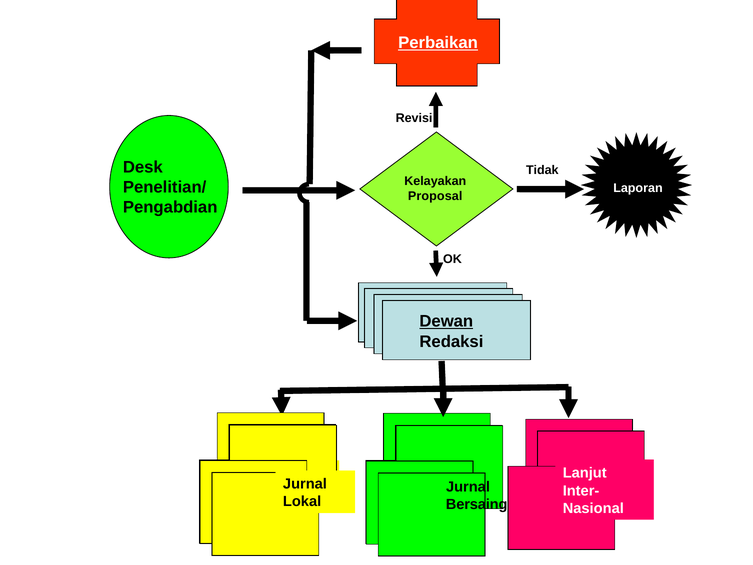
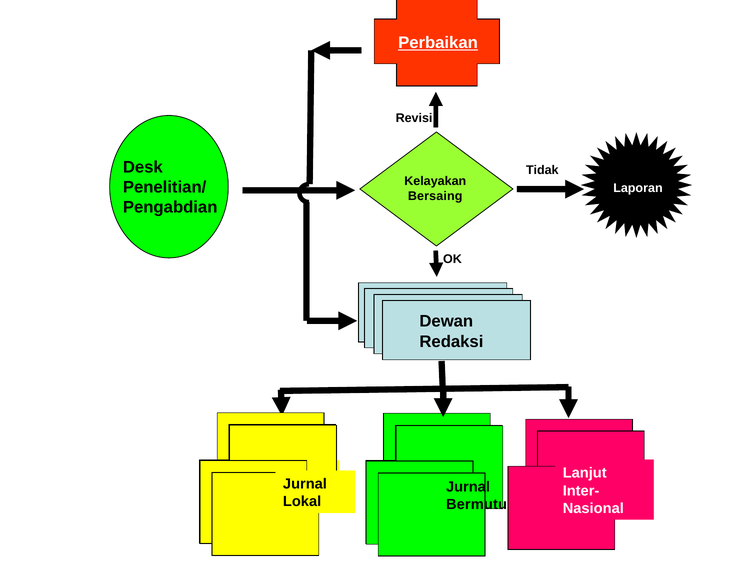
Proposal: Proposal -> Bersaing
Dewan underline: present -> none
Bersaing: Bersaing -> Bermutu
